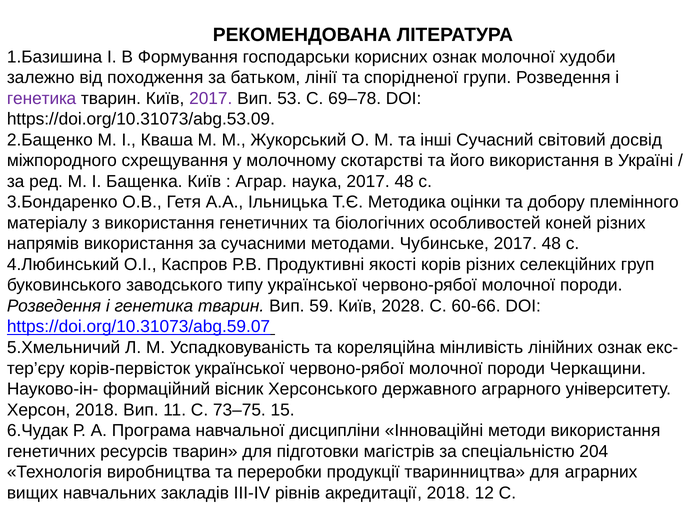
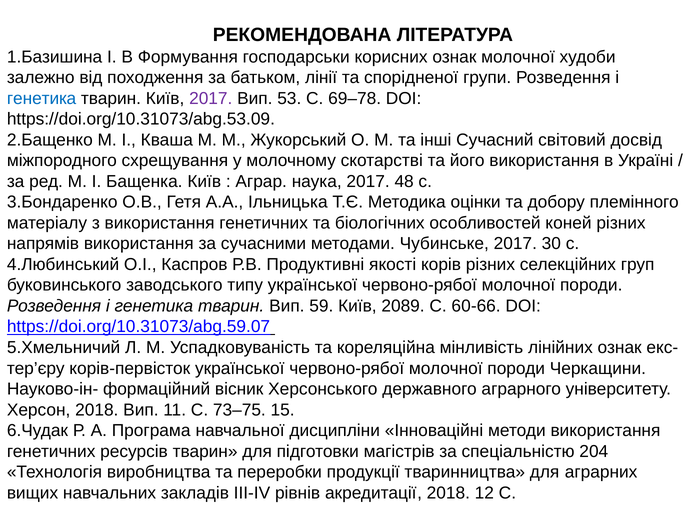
генетика at (42, 98) colour: purple -> blue
Чубинське 2017 48: 48 -> 30
2028: 2028 -> 2089
